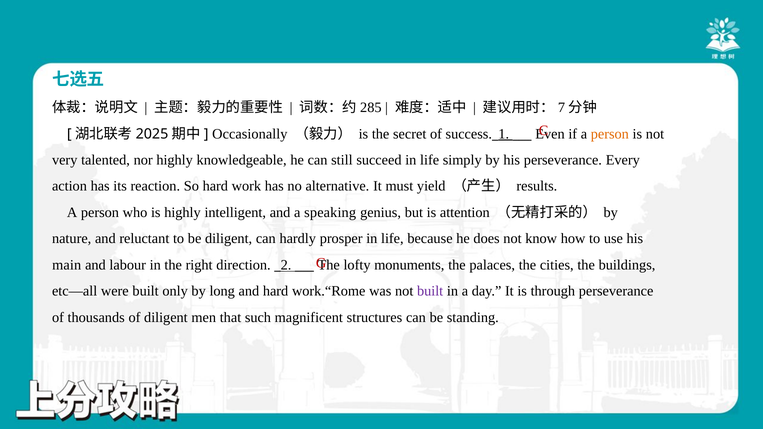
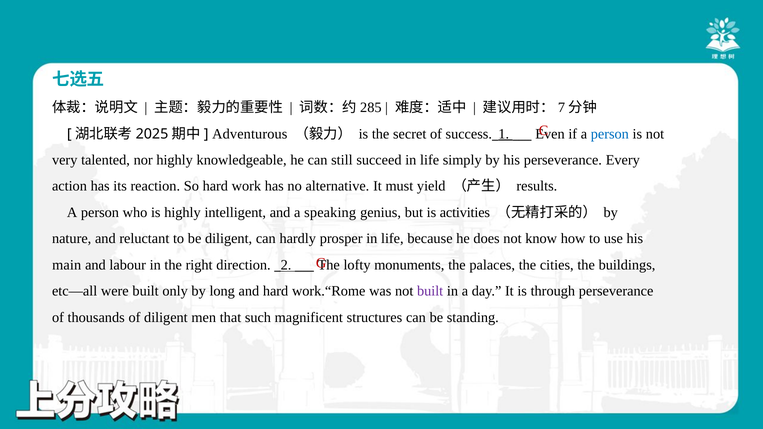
Occasionally: Occasionally -> Adventurous
person at (610, 134) colour: orange -> blue
attention: attention -> activities
